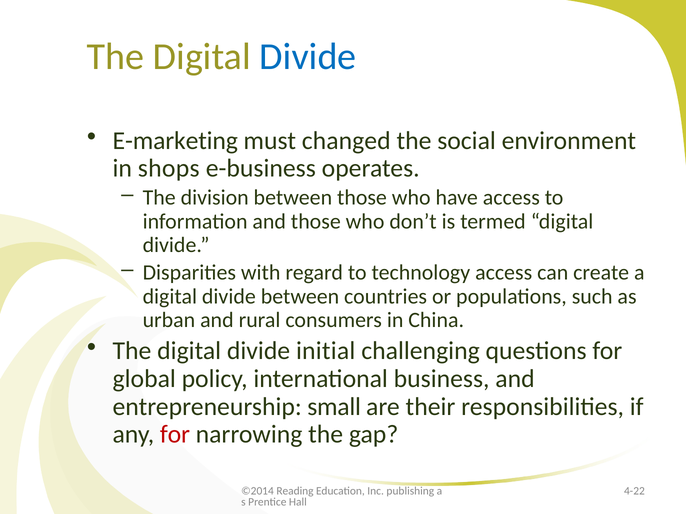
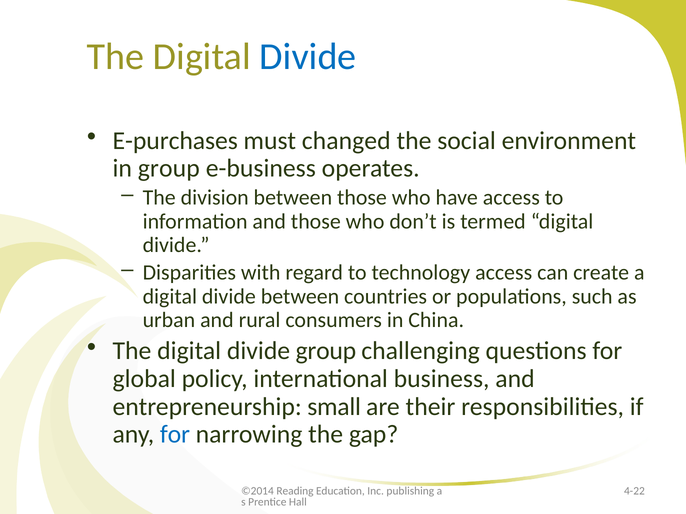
E-marketing: E-marketing -> E-purchases
in shops: shops -> group
divide initial: initial -> group
for at (175, 435) colour: red -> blue
